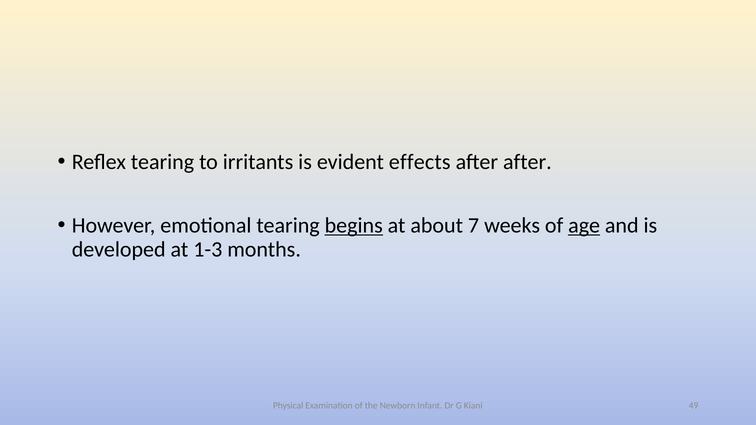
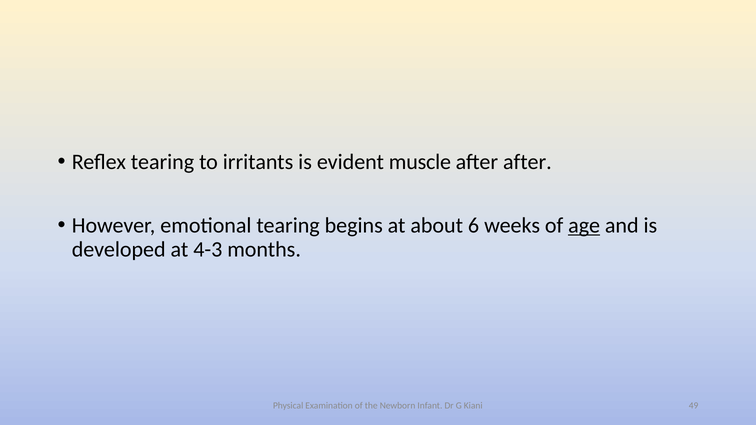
effects: effects -> muscle
begins underline: present -> none
7: 7 -> 6
1-3: 1-3 -> 4-3
